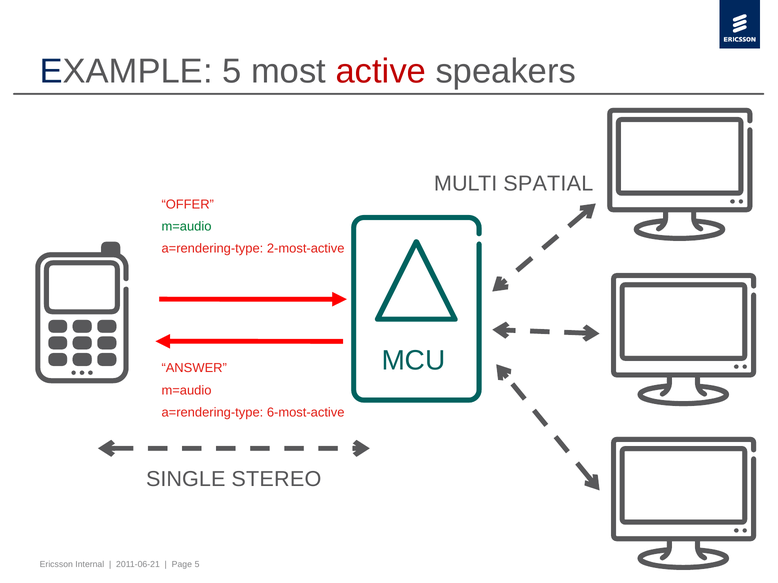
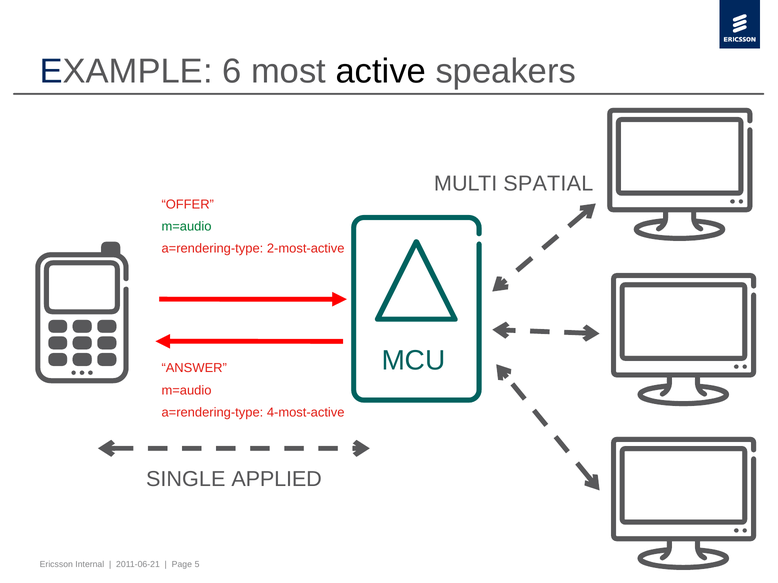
EXAMPLE 5: 5 -> 6
active colour: red -> black
6-most-active: 6-most-active -> 4-most-active
STEREO: STEREO -> APPLIED
